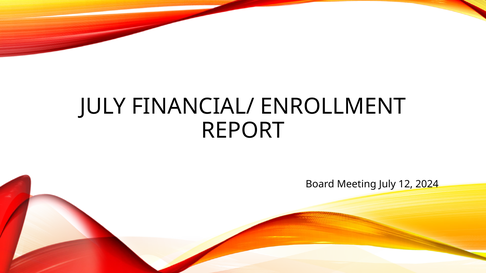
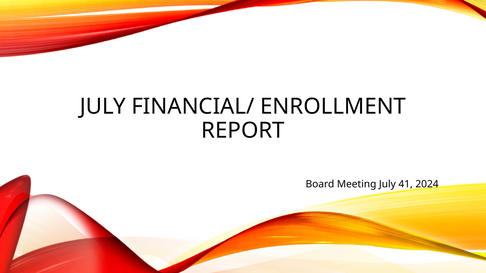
12: 12 -> 41
